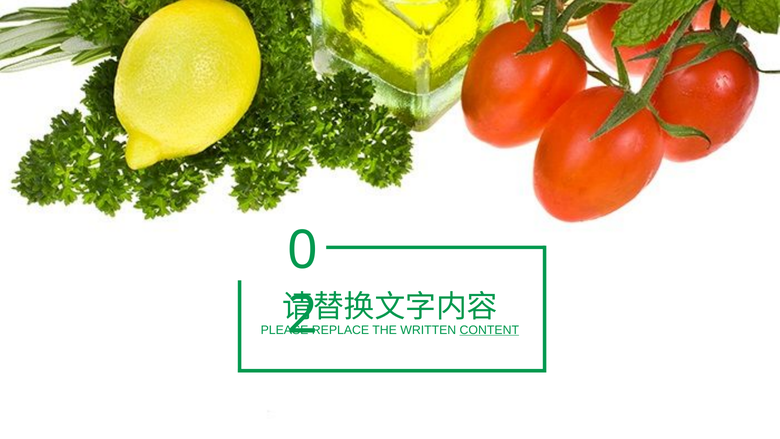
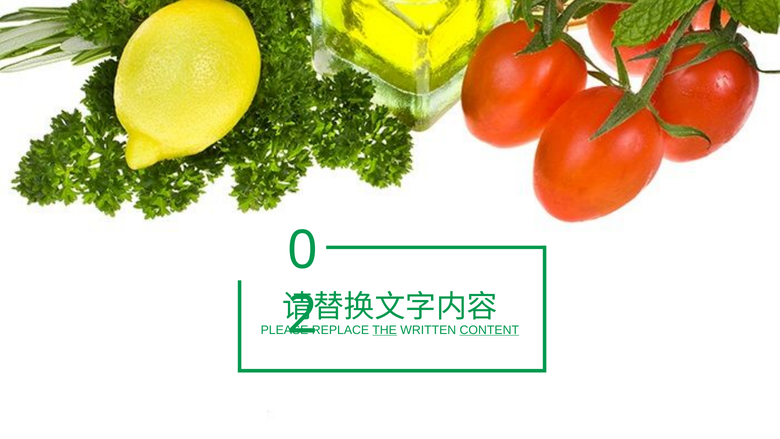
THE underline: none -> present
